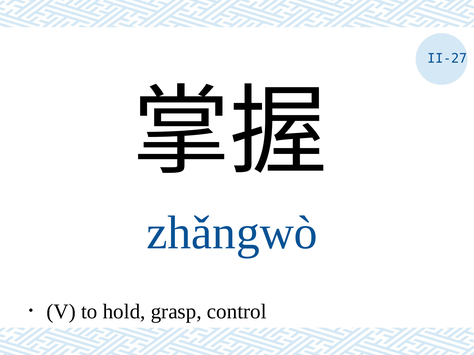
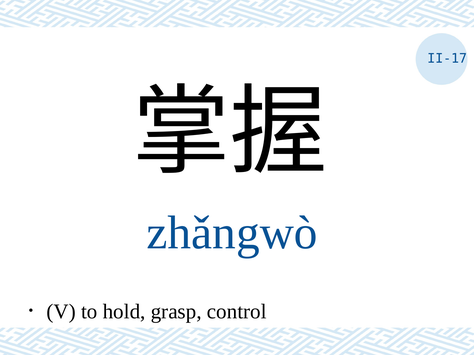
II-27: II-27 -> II-17
